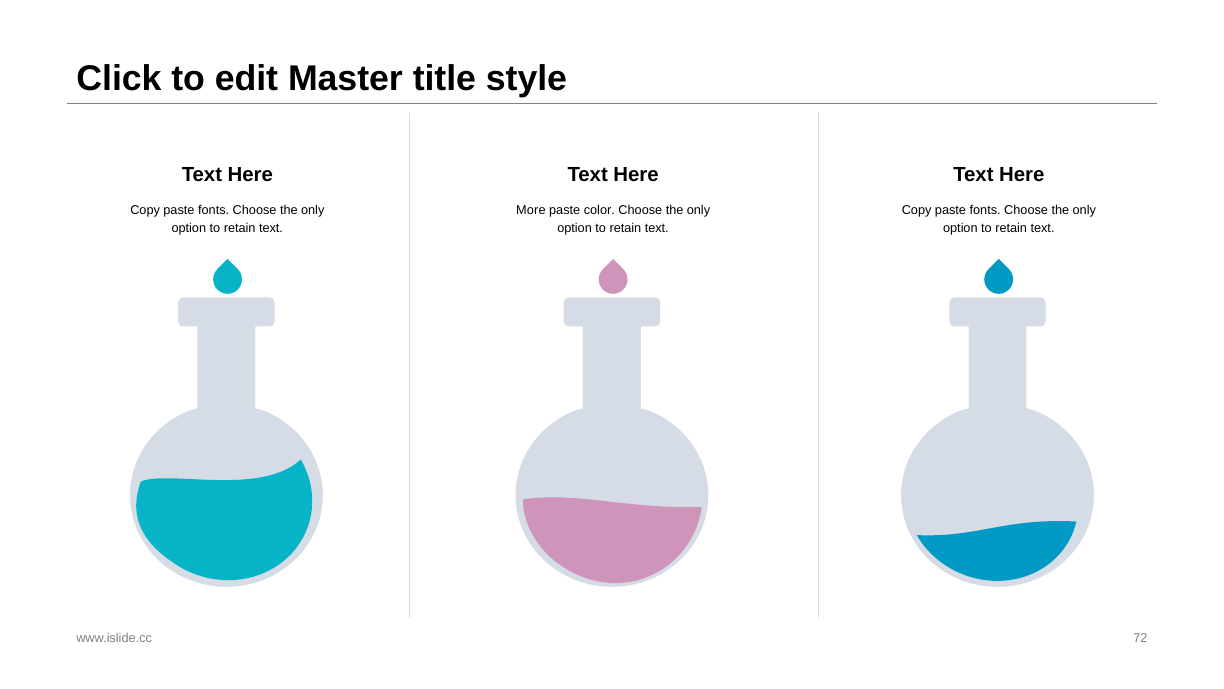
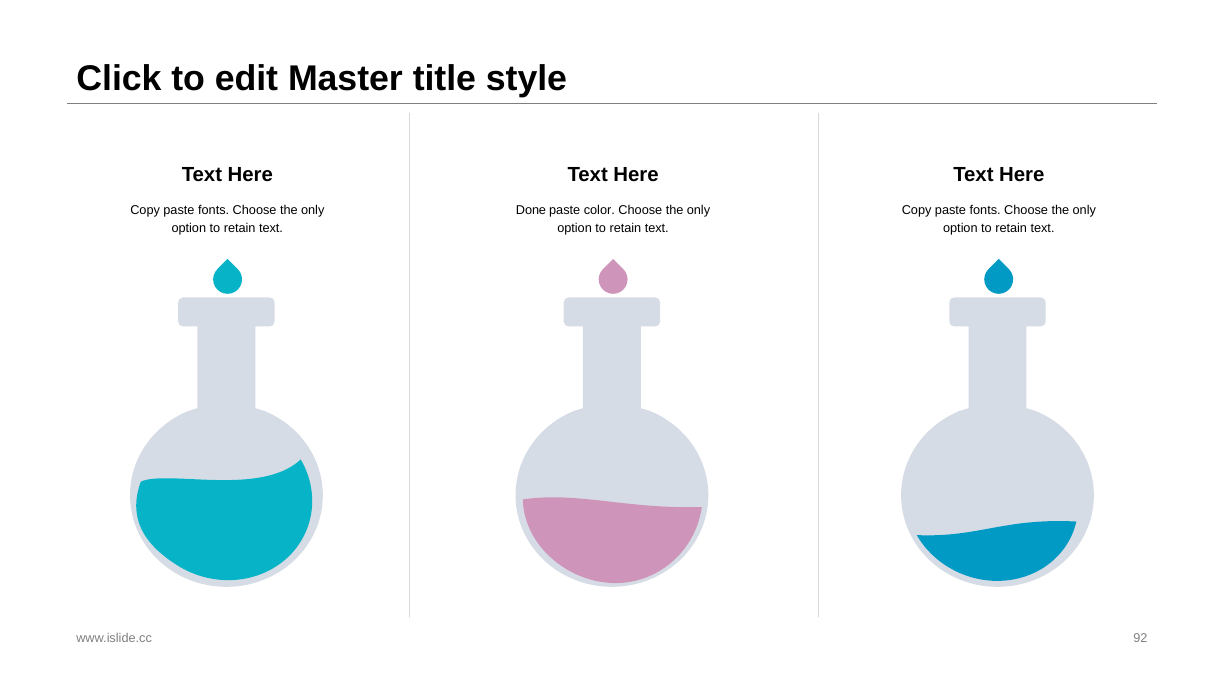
More: More -> Done
72: 72 -> 92
